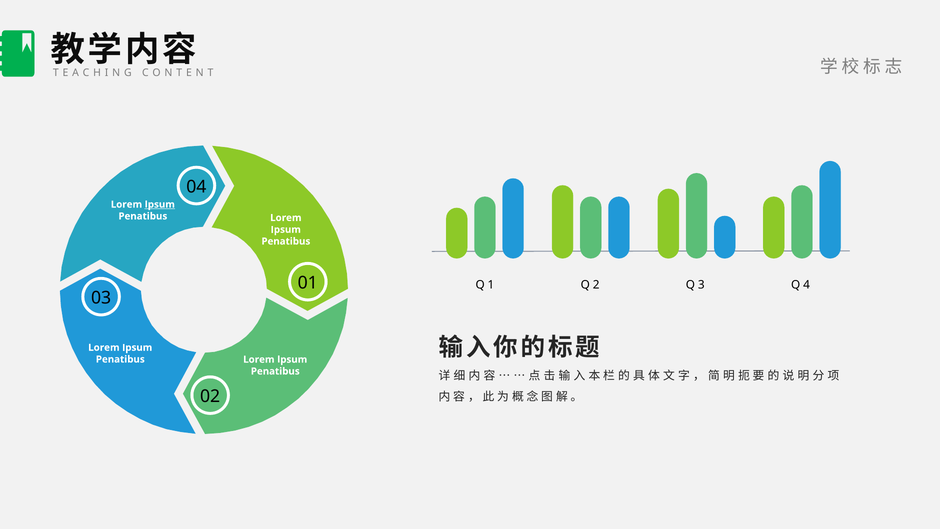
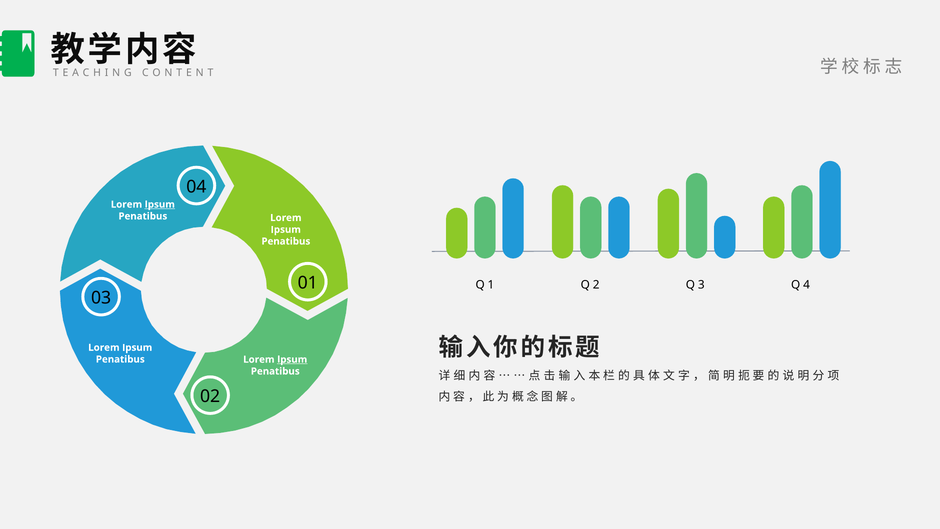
Ipsum at (292, 359) underline: none -> present
